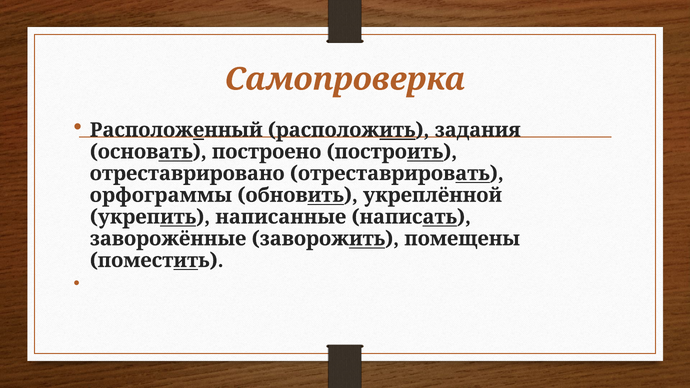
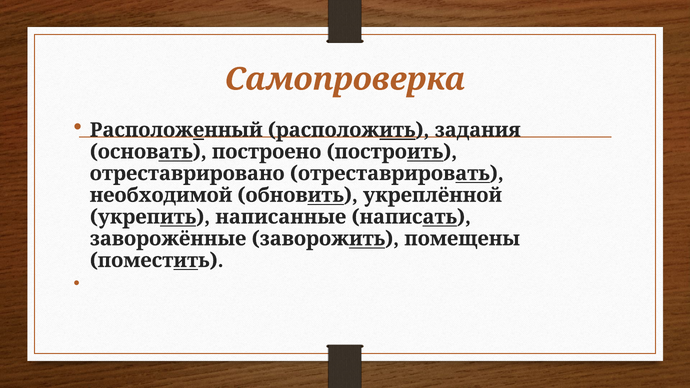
орфограммы: орфограммы -> необходимой
